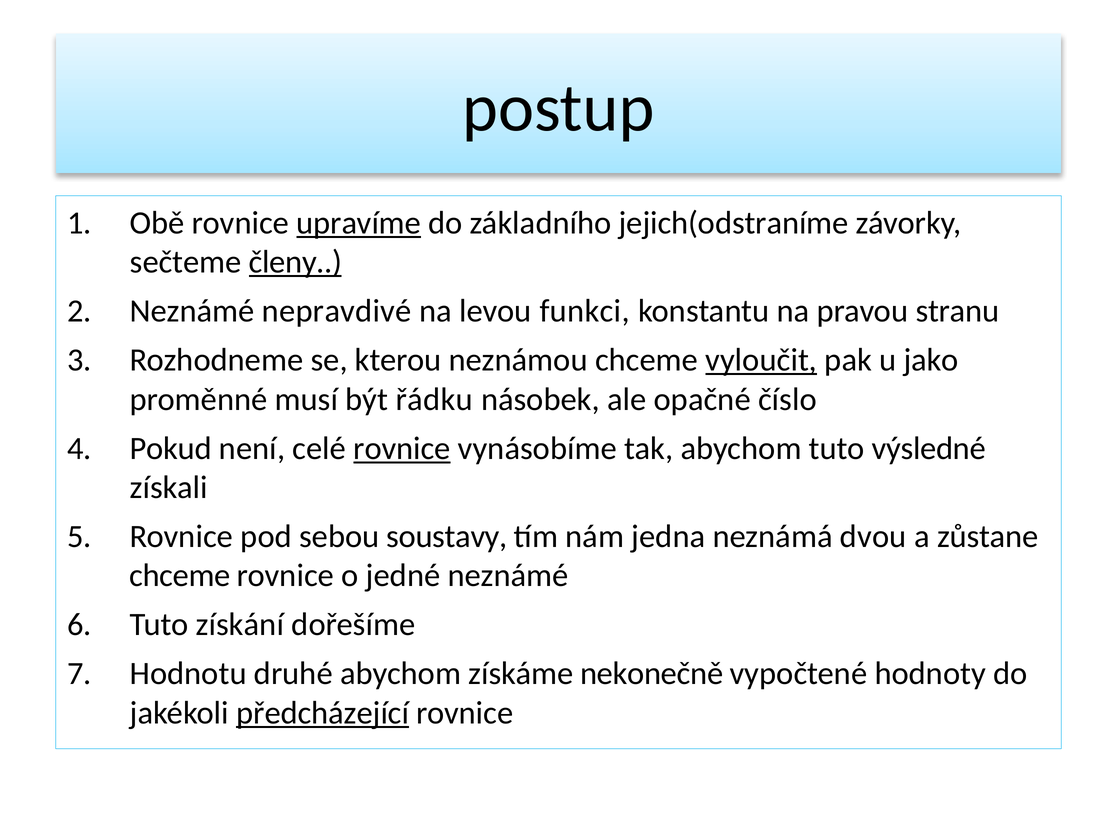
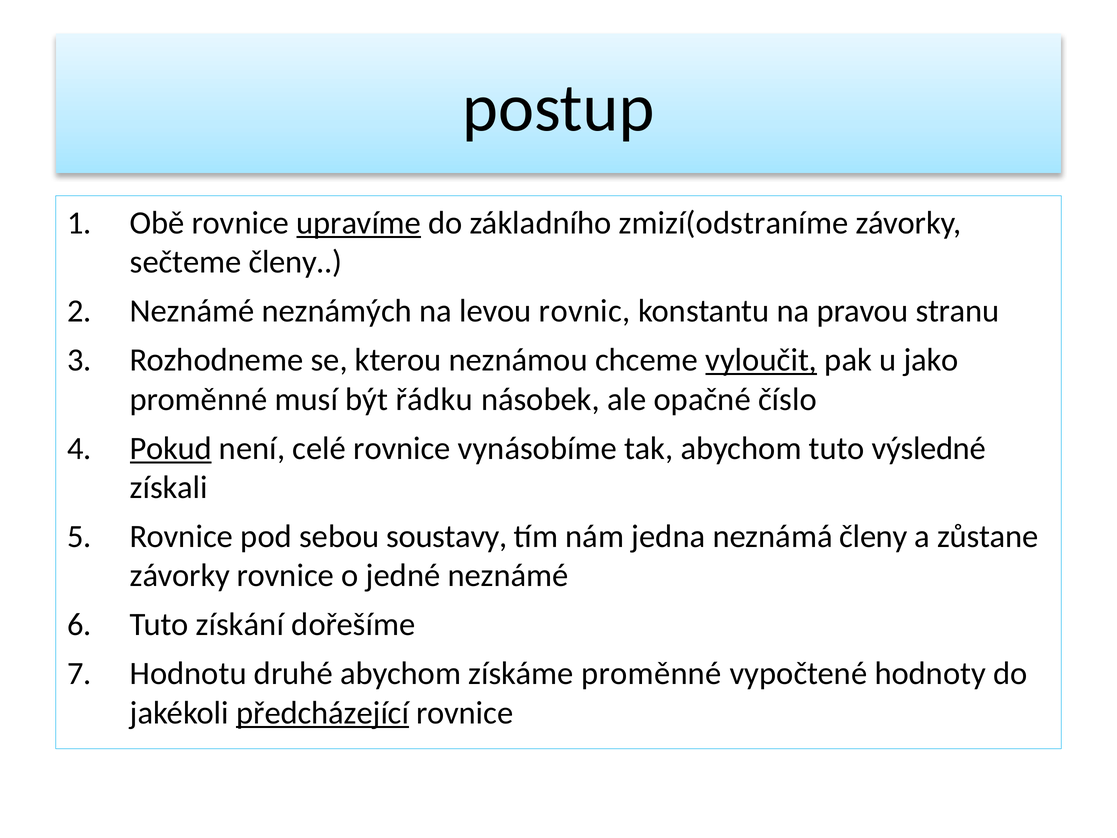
jejich(odstraníme: jejich(odstraníme -> zmizí(odstraníme
členy at (295, 262) underline: present -> none
nepravdivé: nepravdivé -> neznámých
funkci: funkci -> rovnic
Pokud underline: none -> present
rovnice at (402, 448) underline: present -> none
neznámá dvou: dvou -> členy
chceme at (180, 575): chceme -> závorky
získáme nekonečně: nekonečně -> proměnné
